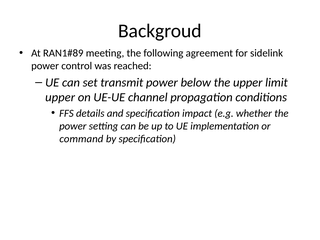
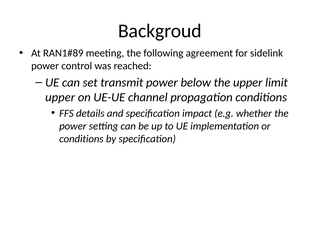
command at (81, 139): command -> conditions
